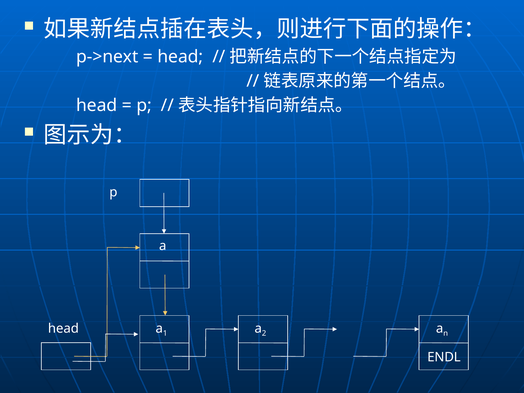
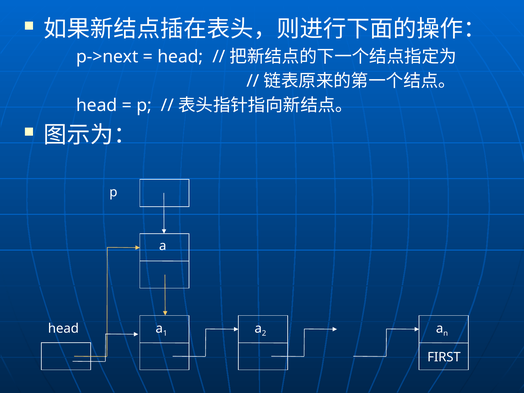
ENDL: ENDL -> FIRST
